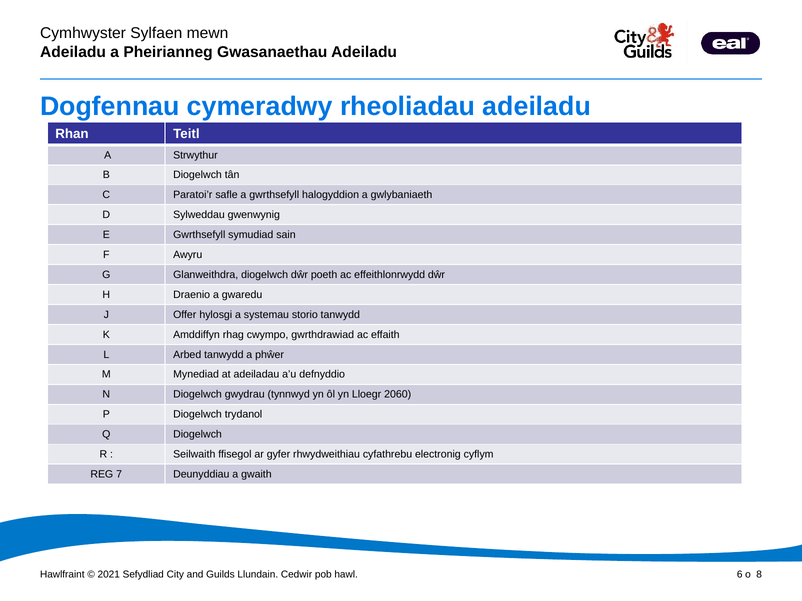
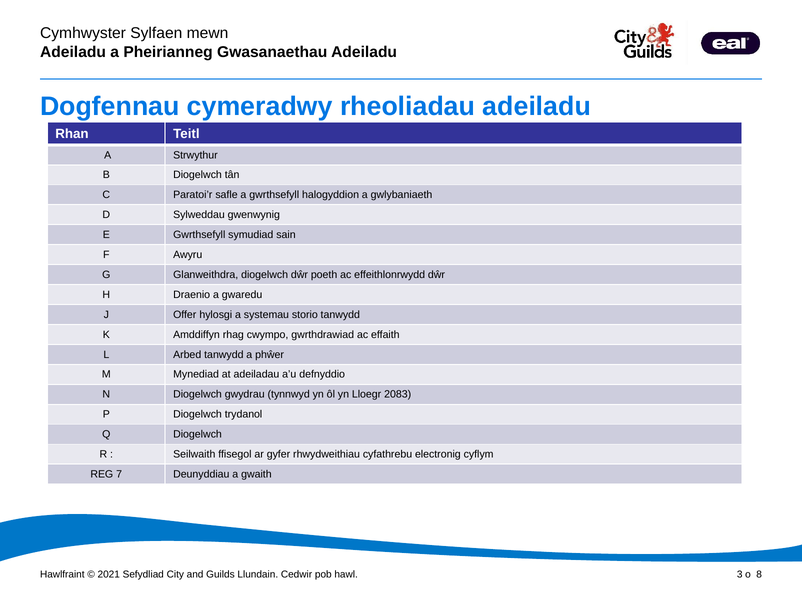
2060: 2060 -> 2083
6: 6 -> 3
